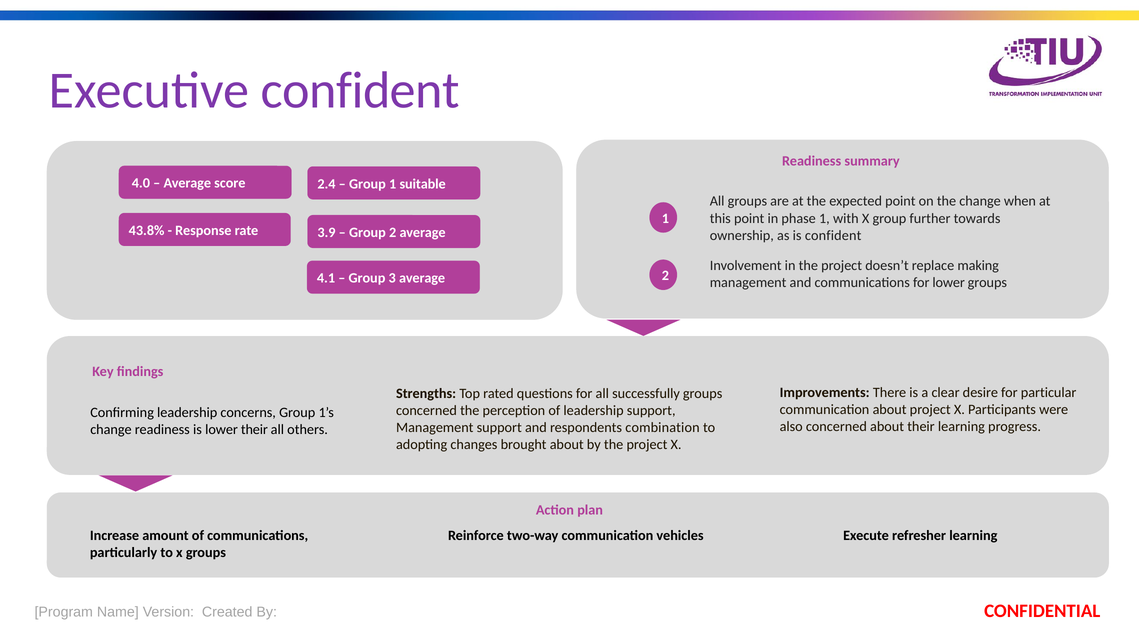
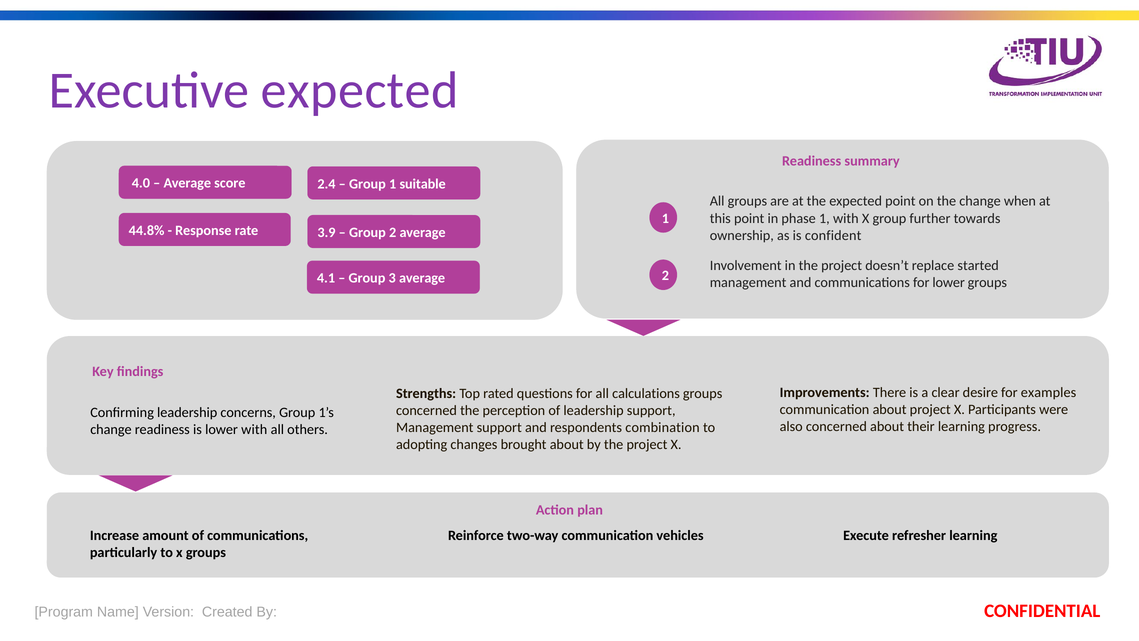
Executive confident: confident -> expected
43.8%: 43.8% -> 44.8%
making: making -> started
particular: particular -> examples
successfully: successfully -> calculations
lower their: their -> with
